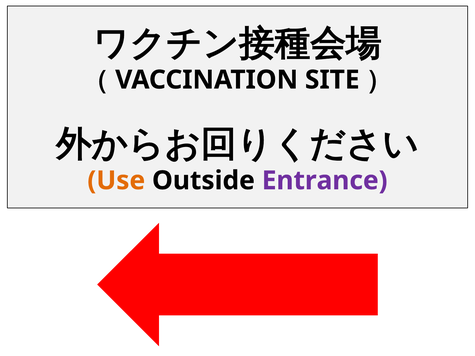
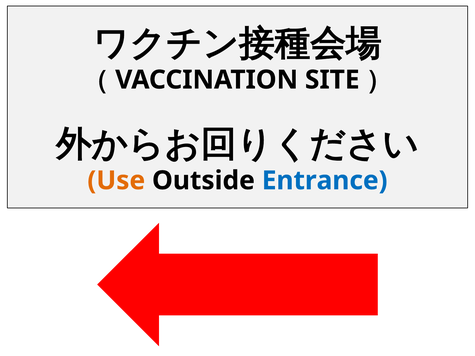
Entrance colour: purple -> blue
